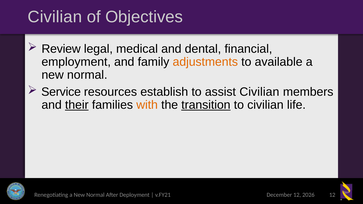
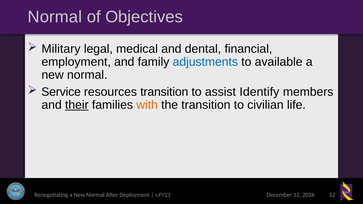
Civilian at (55, 17): Civilian -> Normal
Review: Review -> Military
adjustments colour: orange -> blue
resources establish: establish -> transition
assist Civilian: Civilian -> Identify
transition at (206, 105) underline: present -> none
